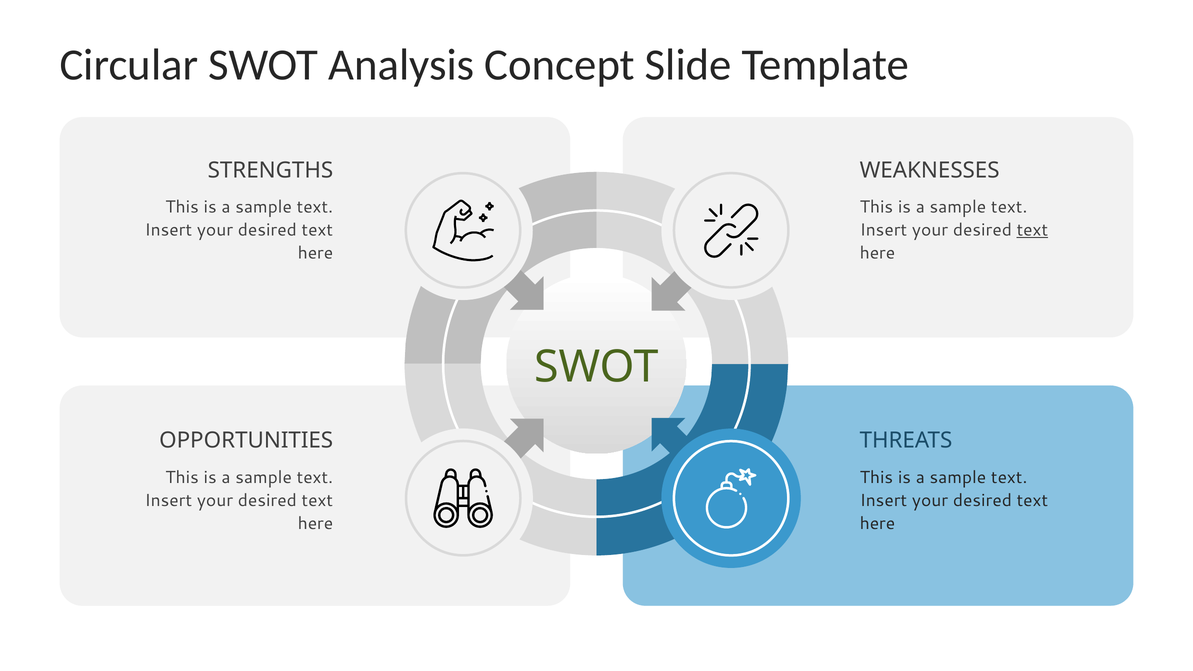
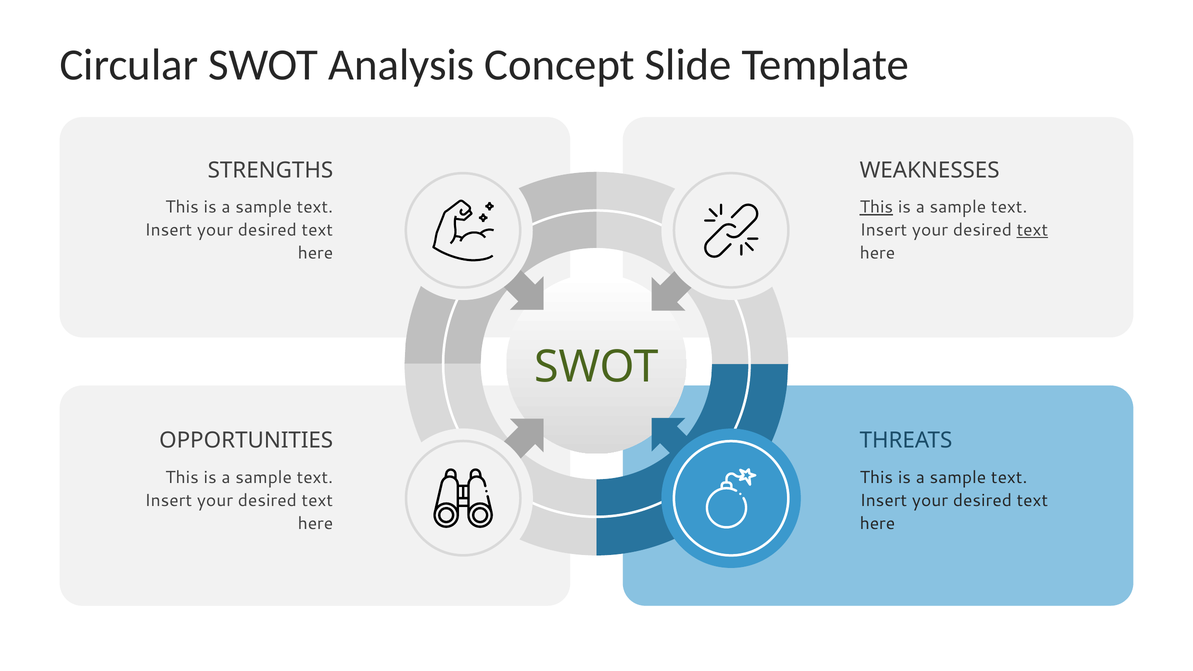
This at (876, 207) underline: none -> present
